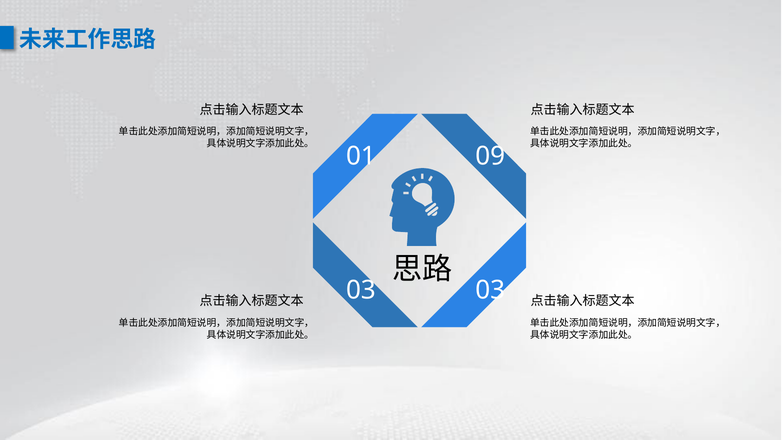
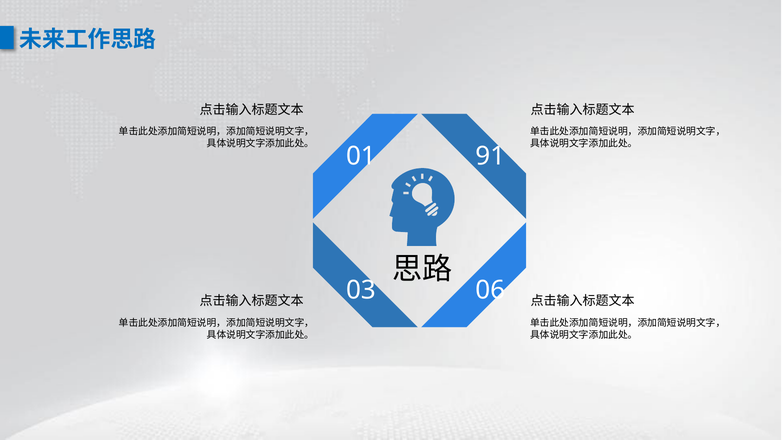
09: 09 -> 91
03 03: 03 -> 06
